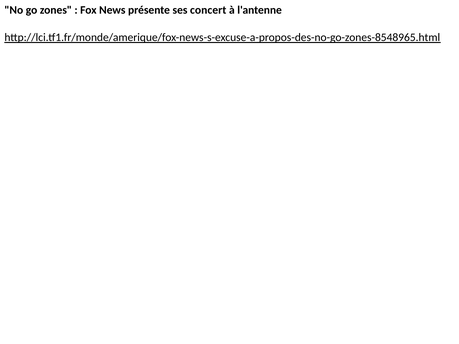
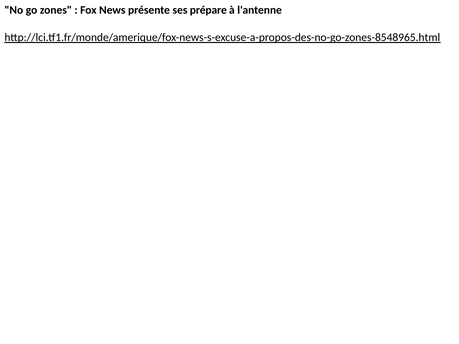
concert: concert -> prépare
